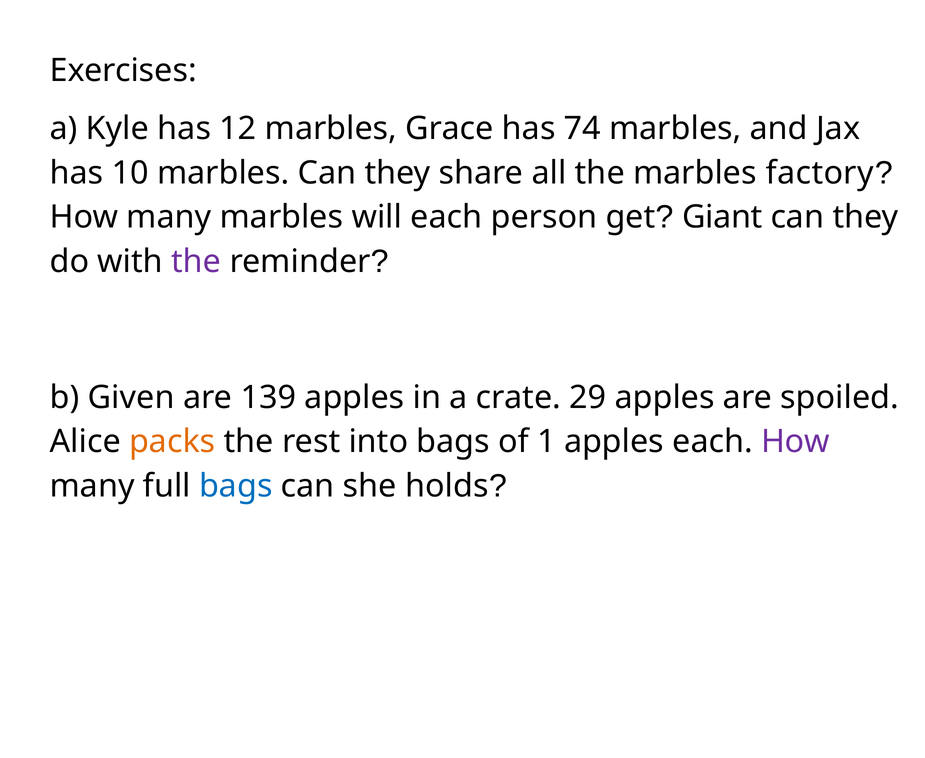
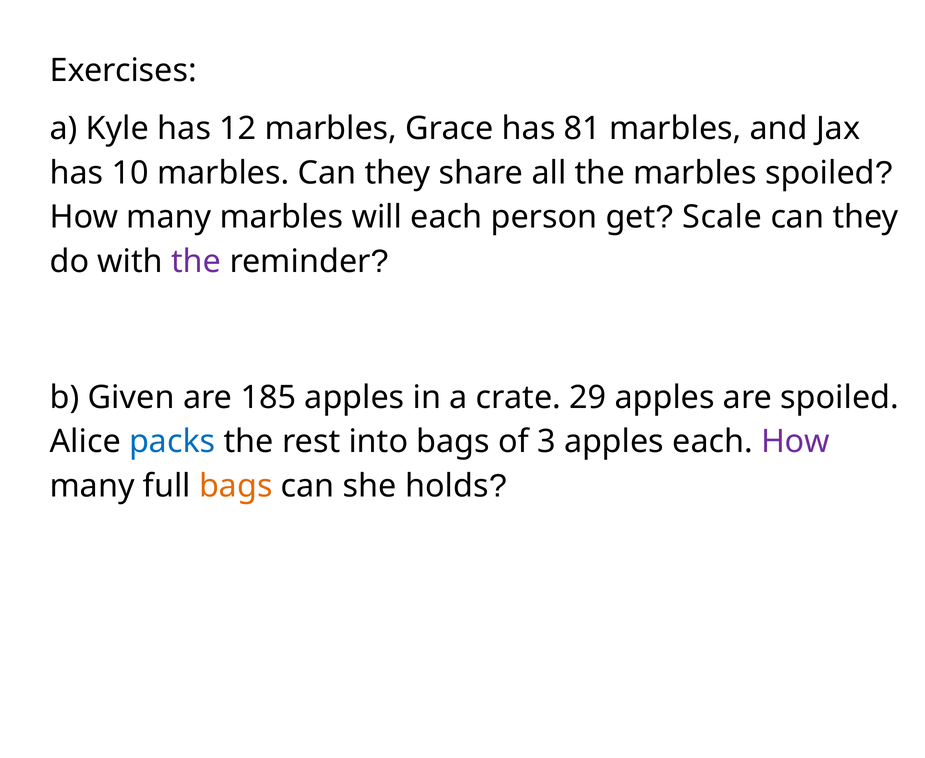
74: 74 -> 81
marbles factory: factory -> spoiled
Giant: Giant -> Scale
139: 139 -> 185
packs colour: orange -> blue
1: 1 -> 3
bags at (236, 486) colour: blue -> orange
